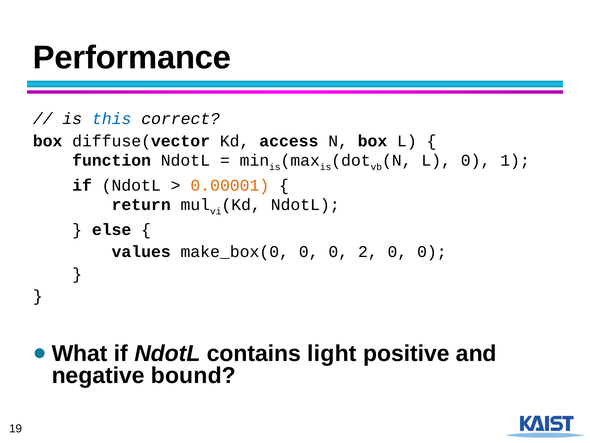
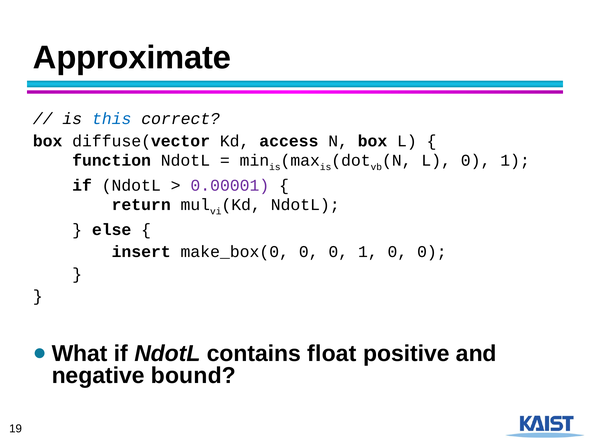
Performance: Performance -> Approximate
0.00001 colour: orange -> purple
values: values -> insert
0 0 2: 2 -> 1
light: light -> float
